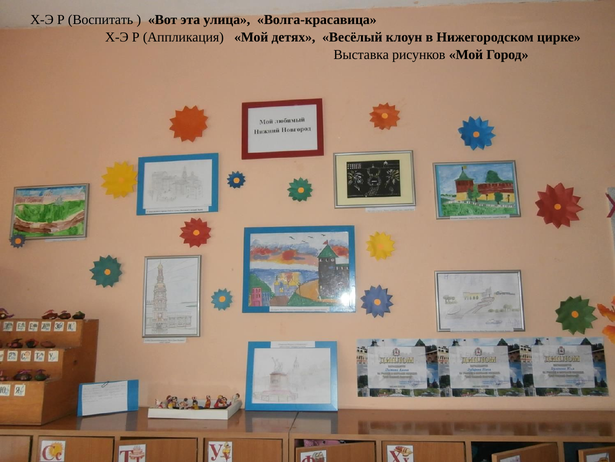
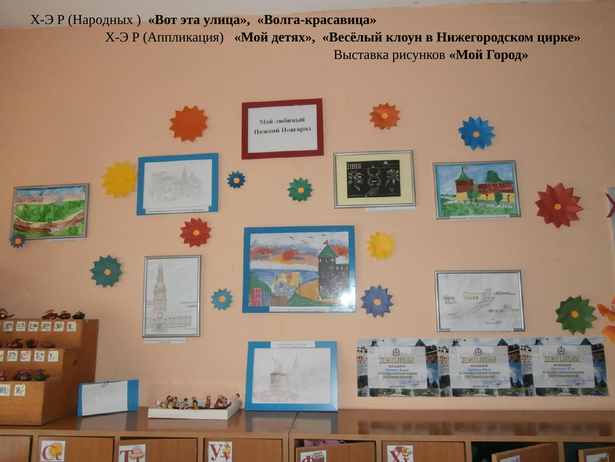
Воспитать: Воспитать -> Народных
